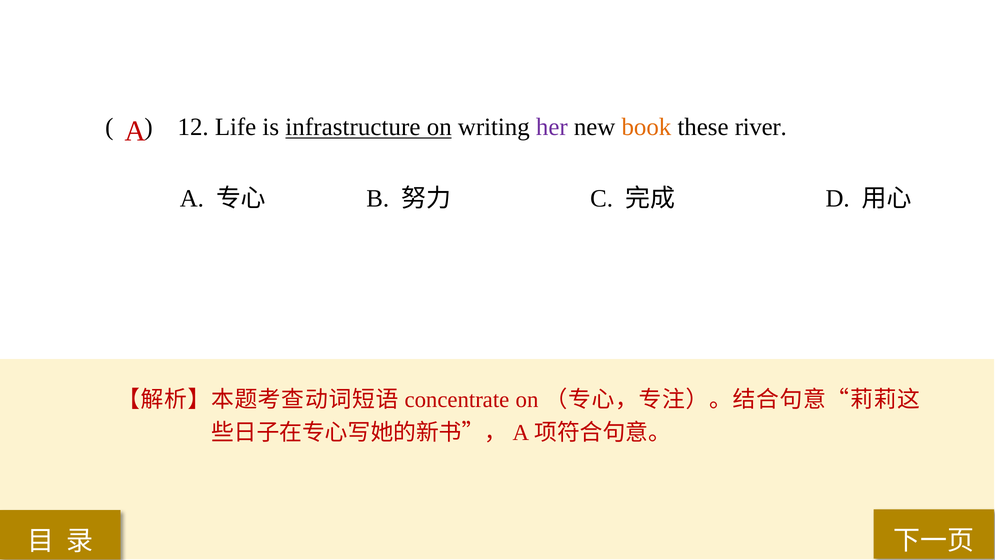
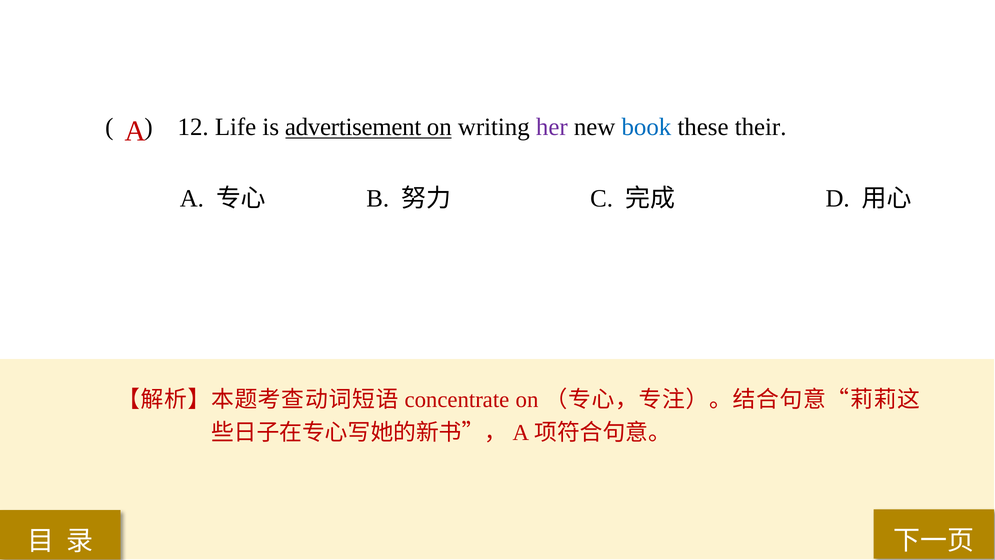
infrastructure: infrastructure -> advertisement
book colour: orange -> blue
river: river -> their
